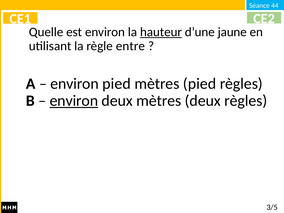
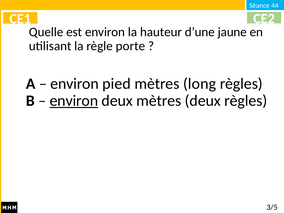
hauteur underline: present -> none
entre: entre -> porte
mètres pied: pied -> long
